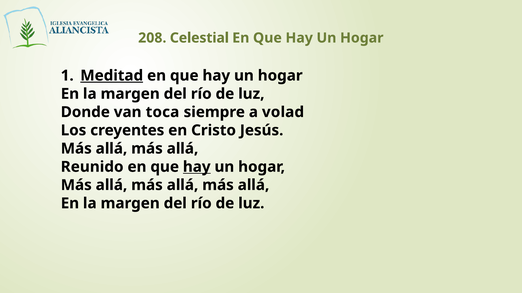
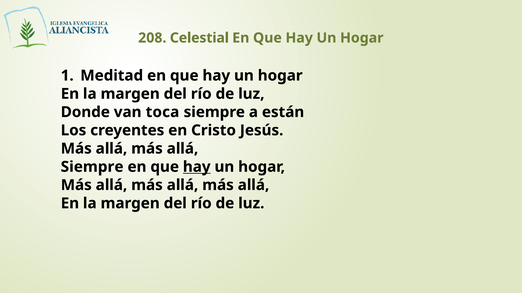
Meditad underline: present -> none
volad: volad -> están
Reunido at (92, 167): Reunido -> Siempre
